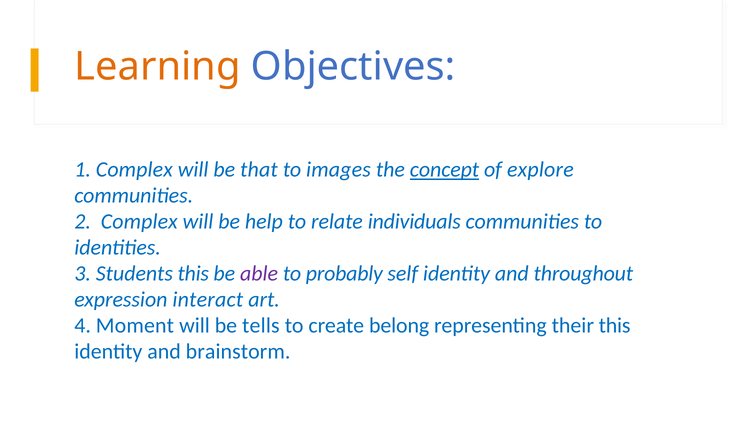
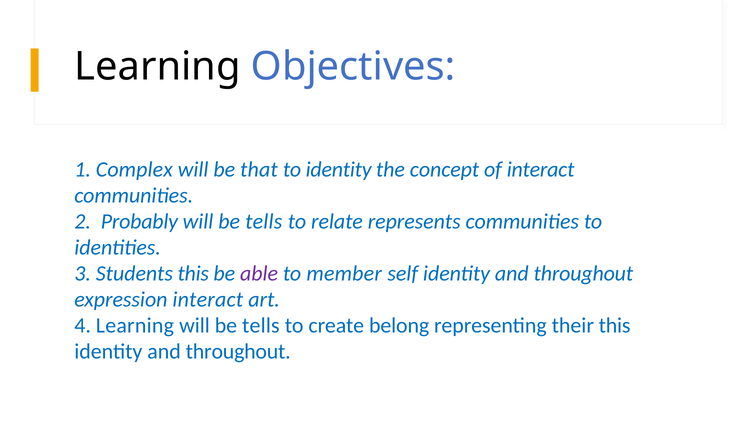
Learning at (157, 67) colour: orange -> black
to images: images -> identity
concept underline: present -> none
of explore: explore -> interact
2 Complex: Complex -> Probably
help at (264, 222): help -> tells
individuals: individuals -> represents
probably: probably -> member
4 Moment: Moment -> Learning
brainstorm at (238, 352): brainstorm -> throughout
